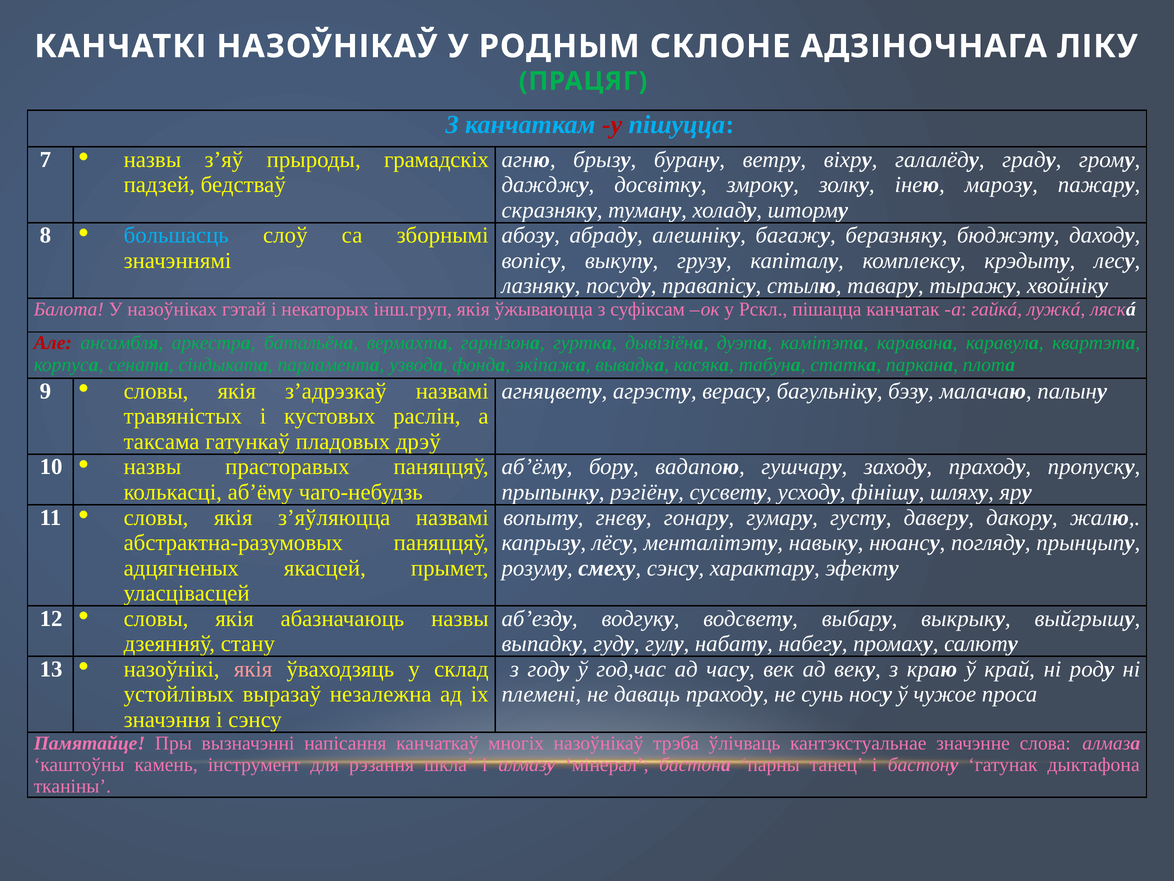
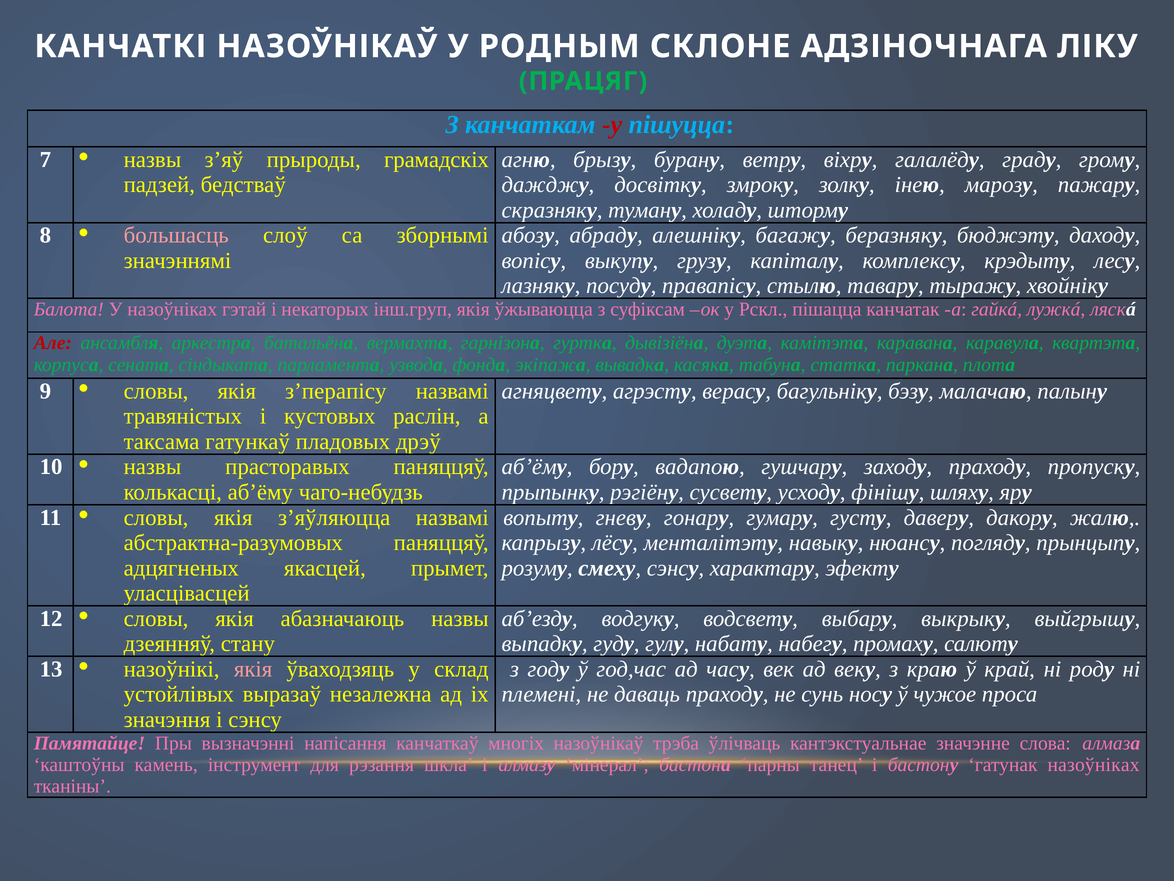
большасць colour: light blue -> pink
з’адрэзкаў: з’адрэзкаў -> з’перапісу
гатунак дыктафона: дыктафона -> назоўніках
